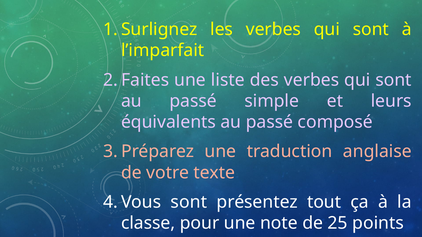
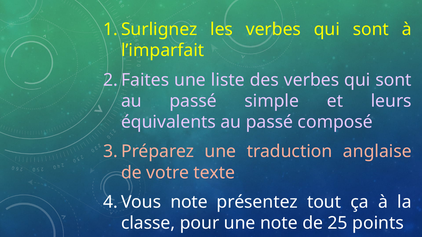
sont at (189, 202): sont -> note
